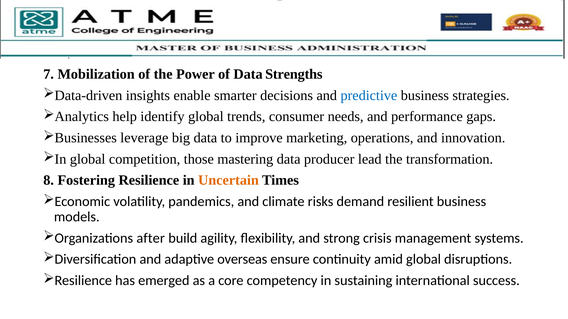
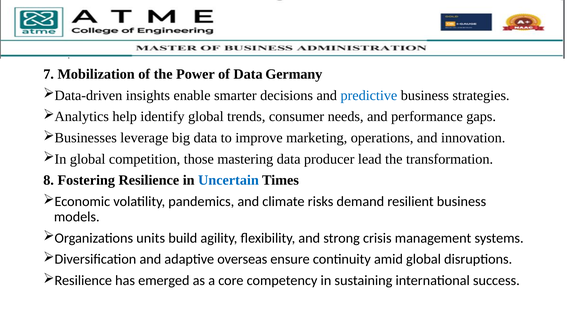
Strengths: Strengths -> Germany
Uncertain colour: orange -> blue
after: after -> units
